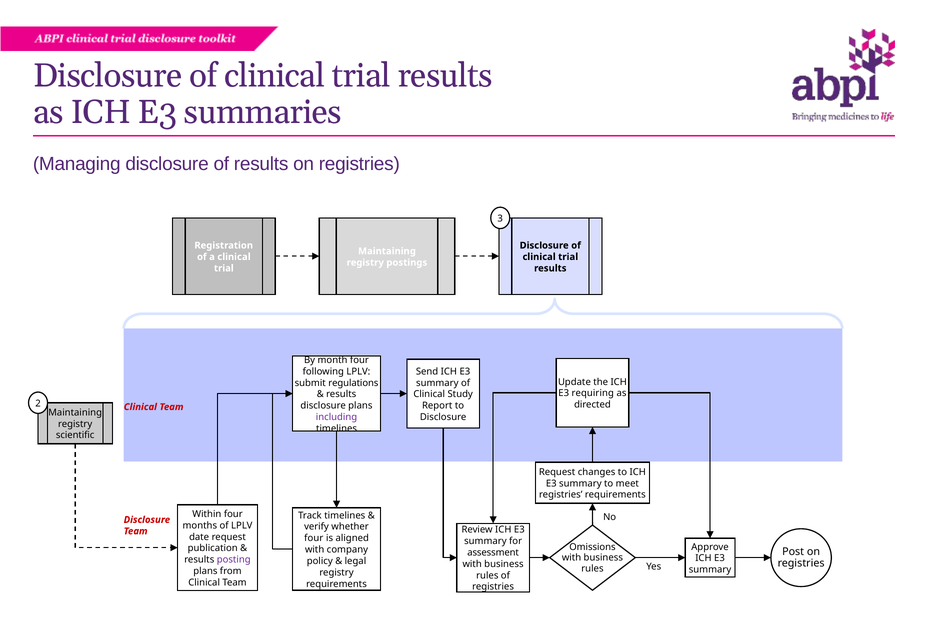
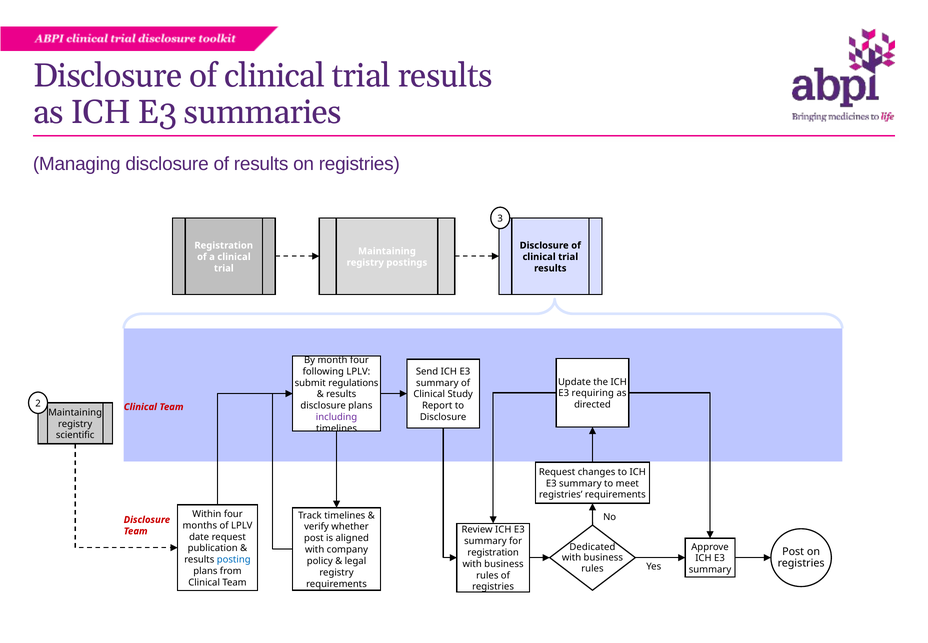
four at (314, 538): four -> post
Omissions: Omissions -> Dedicated
assessment at (493, 552): assessment -> registration
posting colour: purple -> blue
